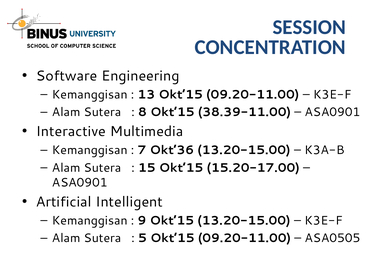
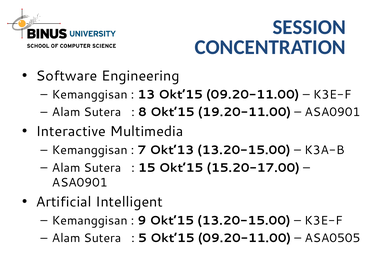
38.39-11.00: 38.39-11.00 -> 19.20-11.00
Okt’36: Okt’36 -> Okt’13
